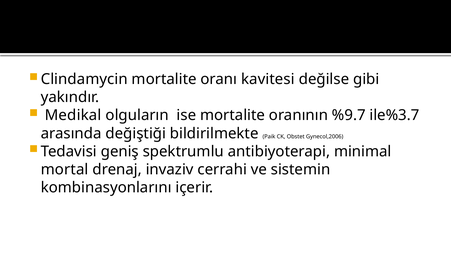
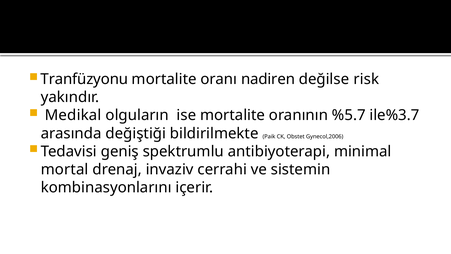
Clindamycin: Clindamycin -> Tranfüzyonu
kavitesi: kavitesi -> nadiren
gibi: gibi -> risk
%9.7: %9.7 -> %5.7
